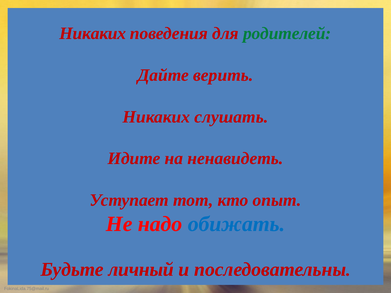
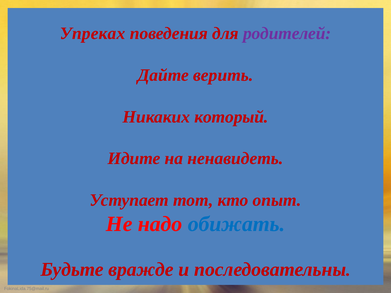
Никаких at (93, 33): Никаких -> Упреках
родителей colour: green -> purple
слушать: слушать -> который
личный: личный -> вражде
